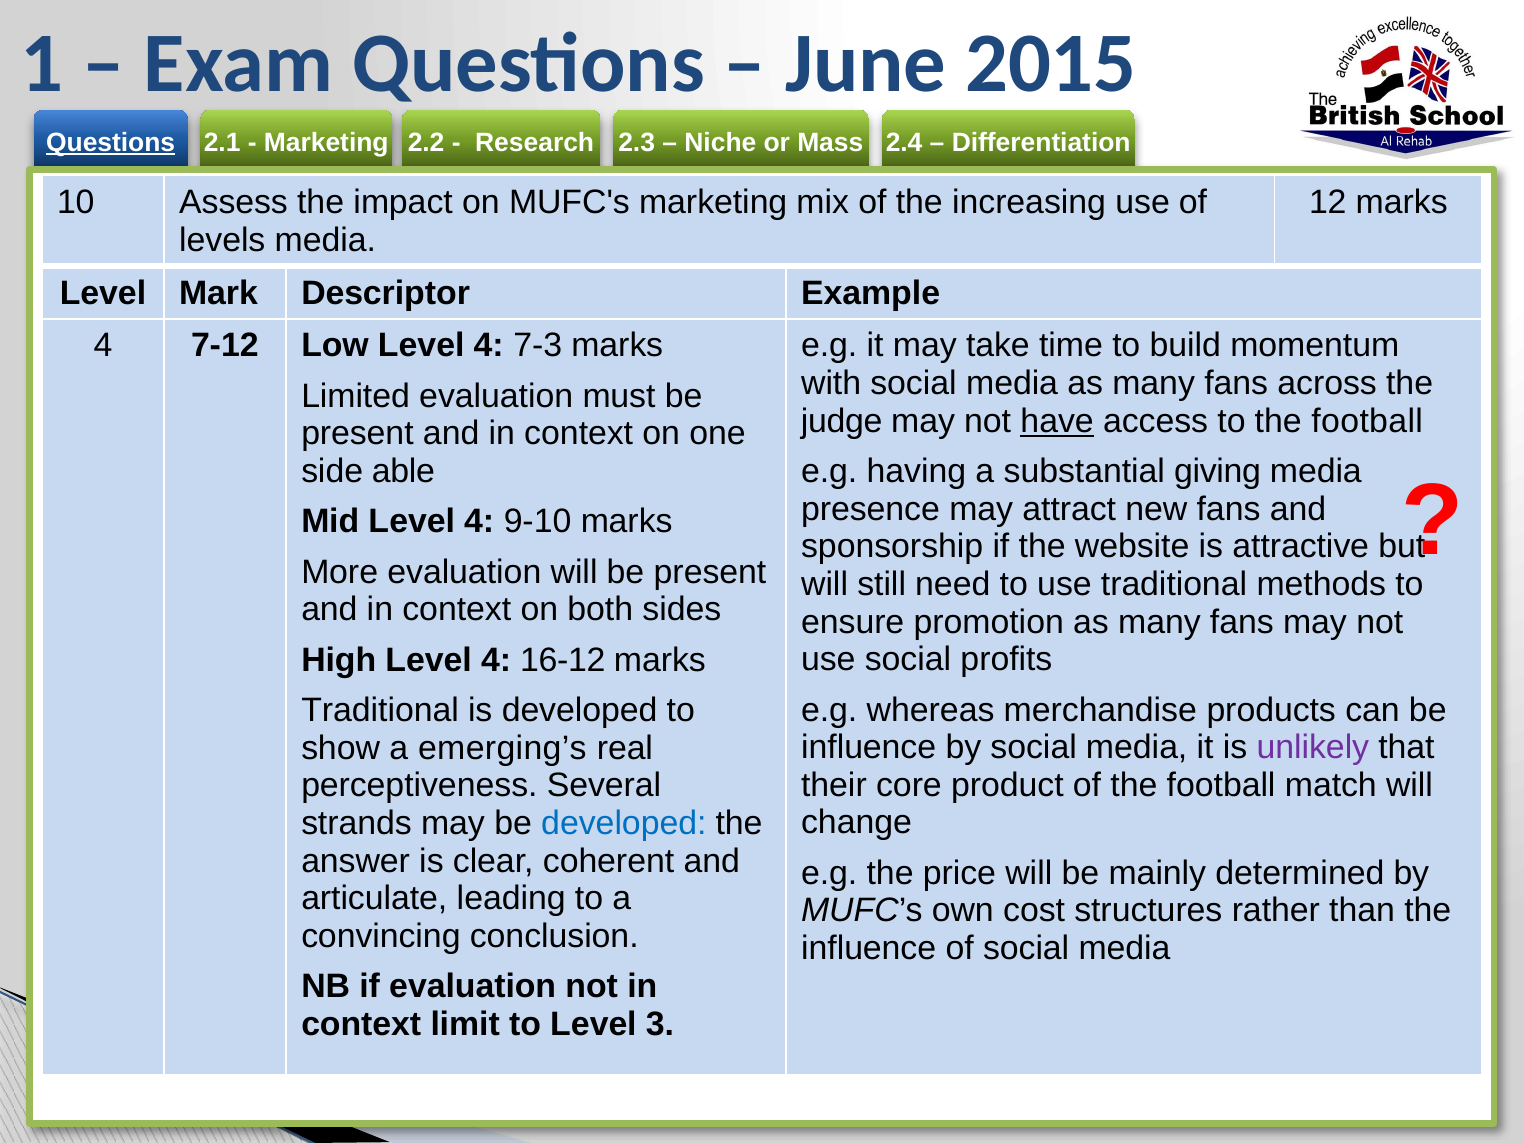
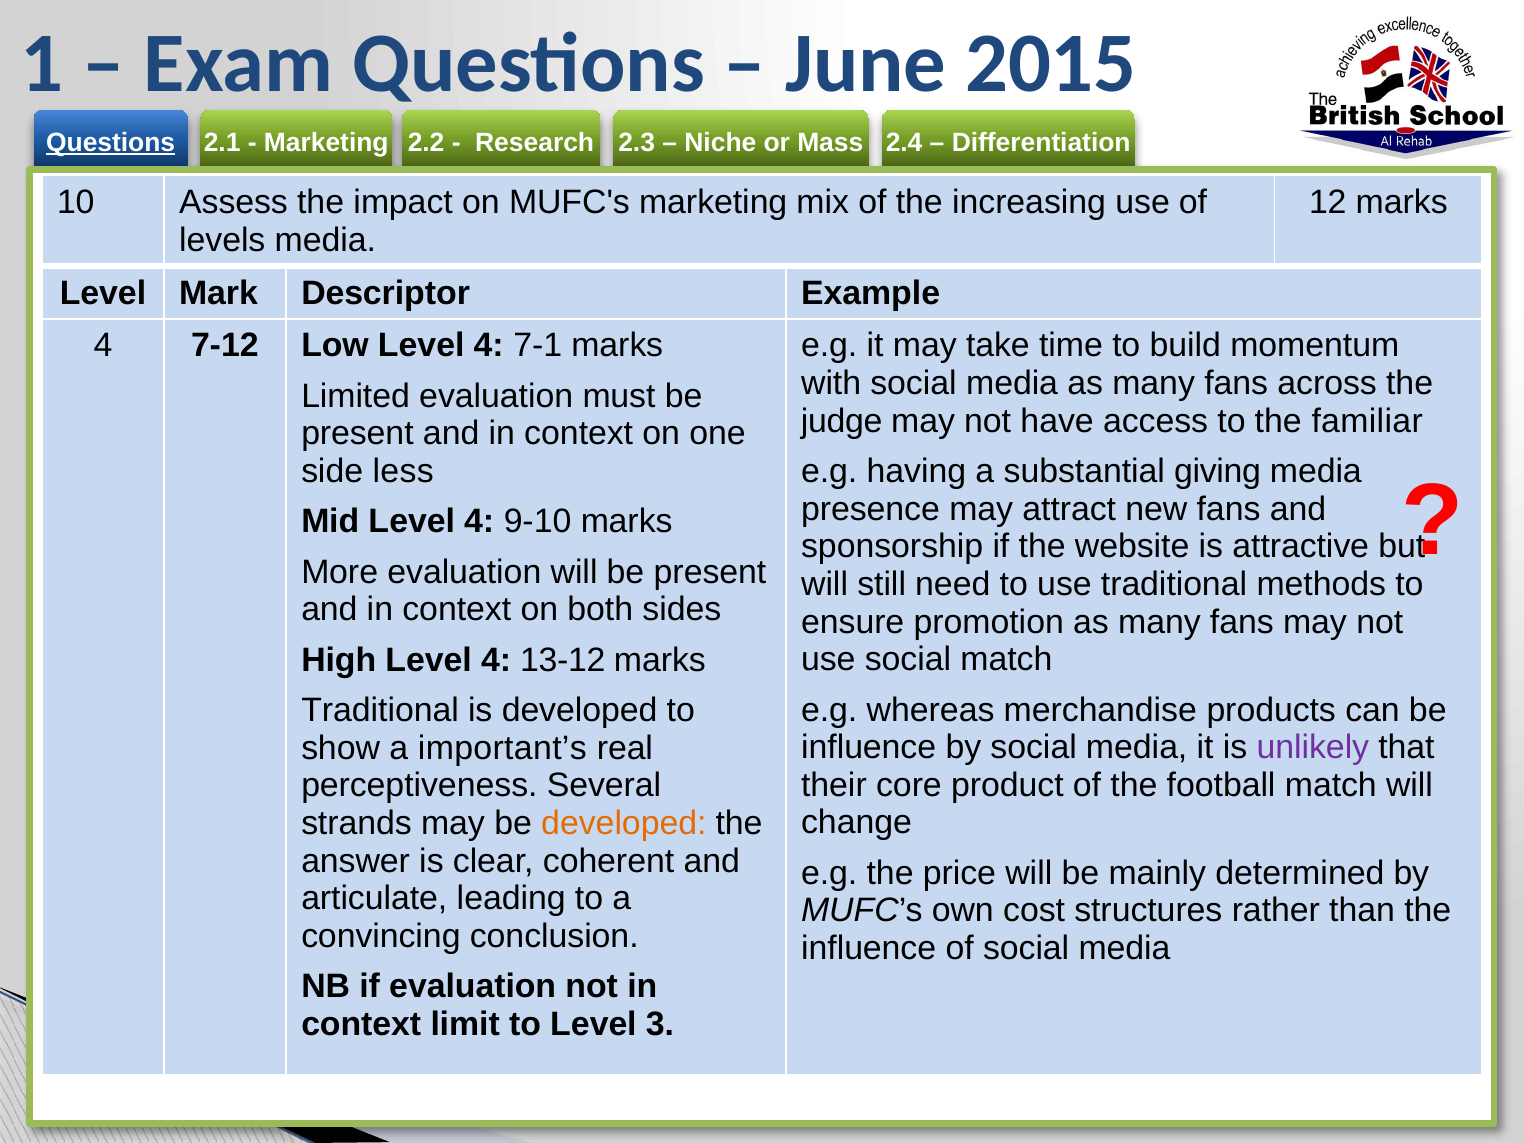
7-3: 7-3 -> 7-1
have underline: present -> none
to the football: football -> familiar
able: able -> less
social profits: profits -> match
16-12: 16-12 -> 13-12
emerging’s: emerging’s -> important’s
developed at (624, 823) colour: blue -> orange
